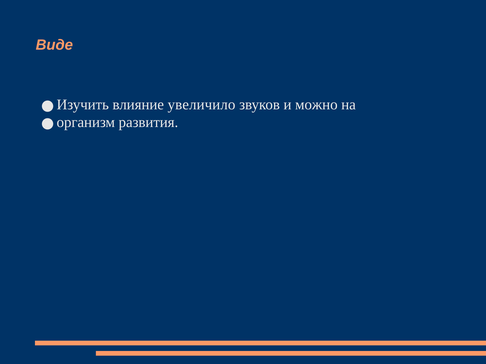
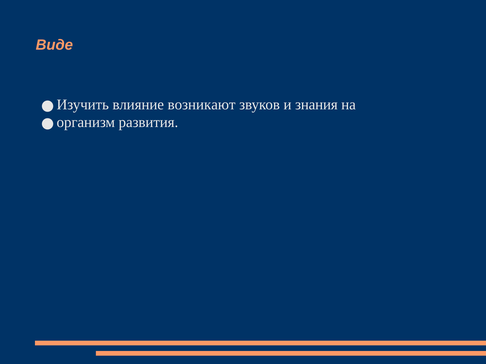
увеличило: увеличило -> возникают
можно: можно -> знания
